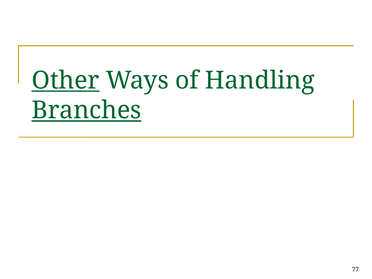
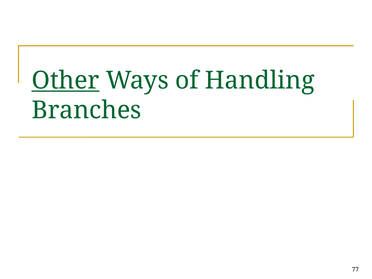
Branches underline: present -> none
